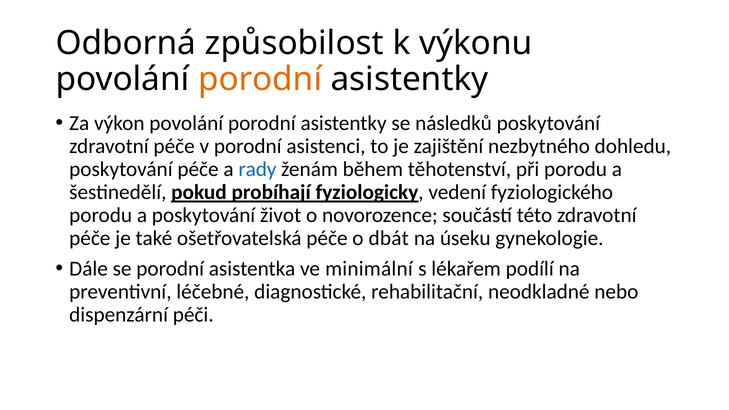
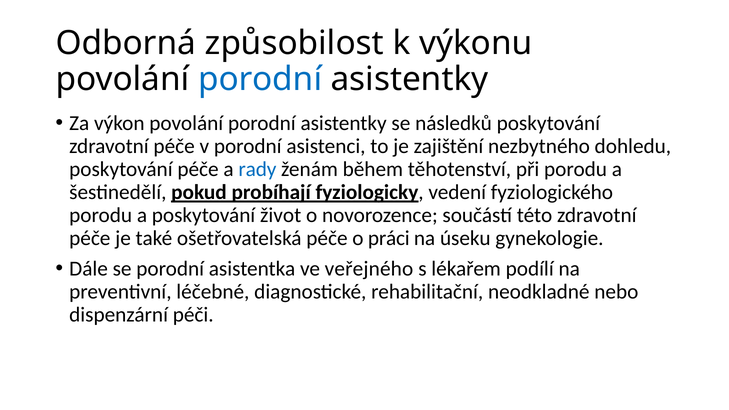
porodní at (260, 79) colour: orange -> blue
dbát: dbát -> práci
minimální: minimální -> veřejného
